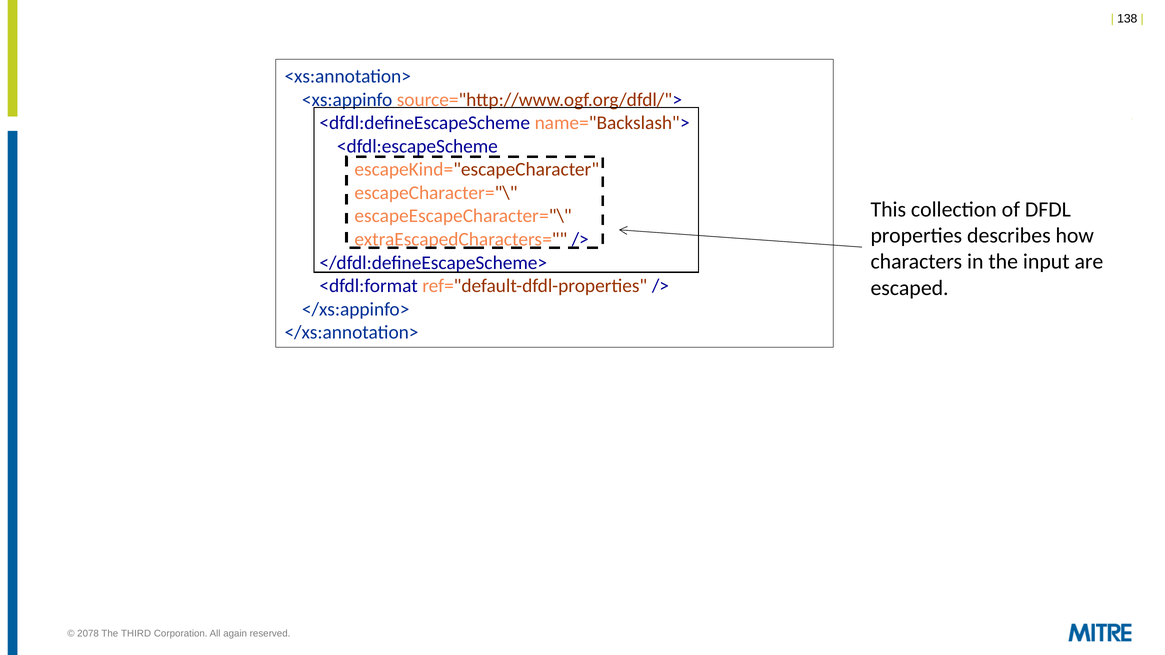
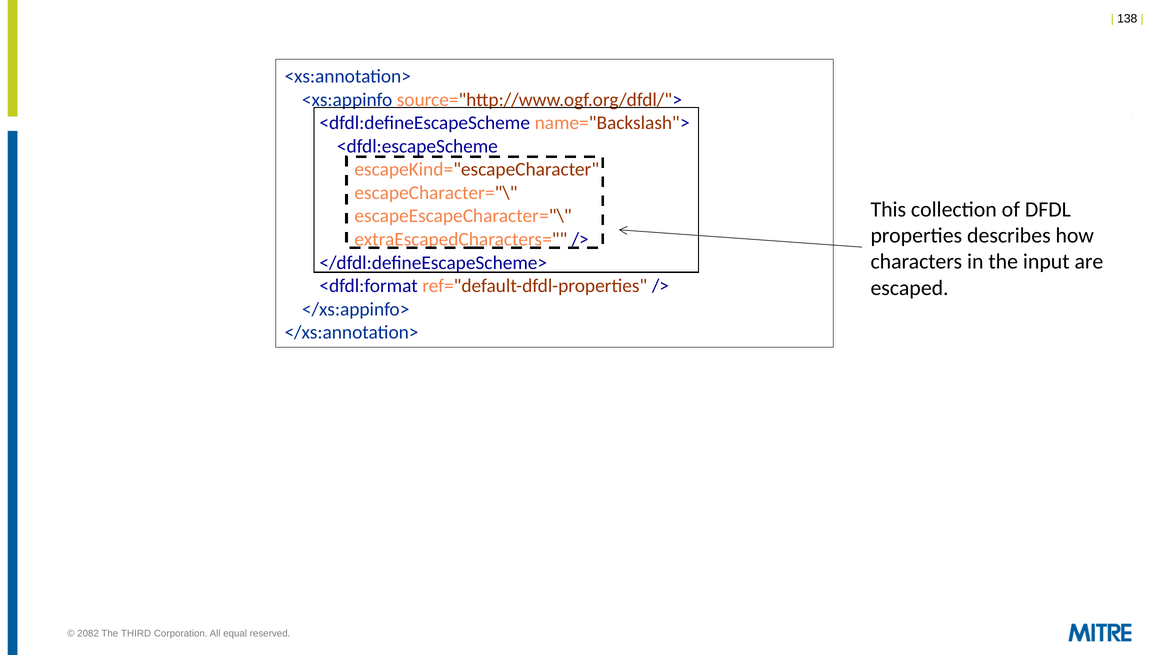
2078: 2078 -> 2082
again: again -> equal
